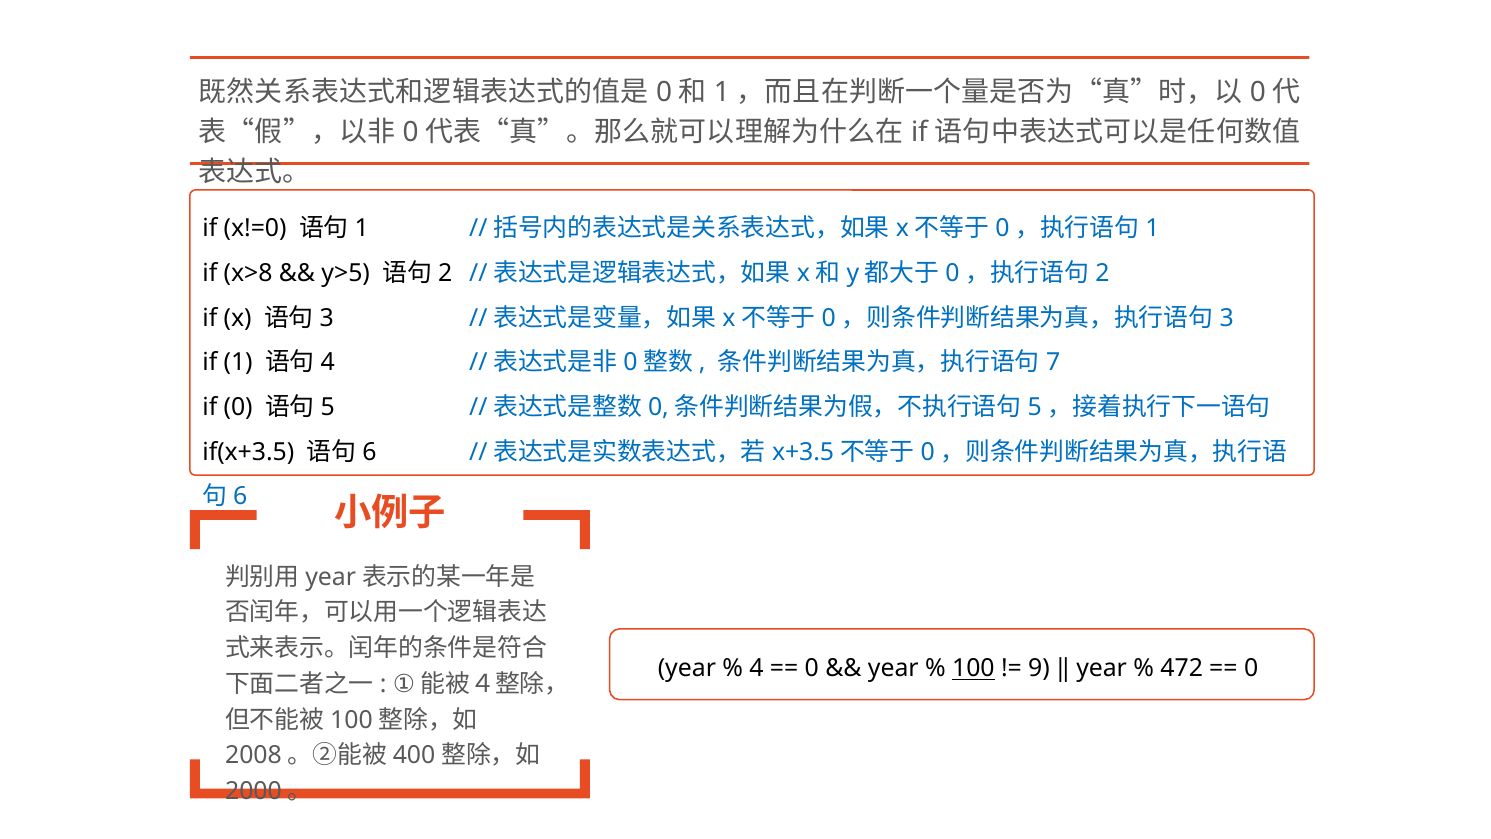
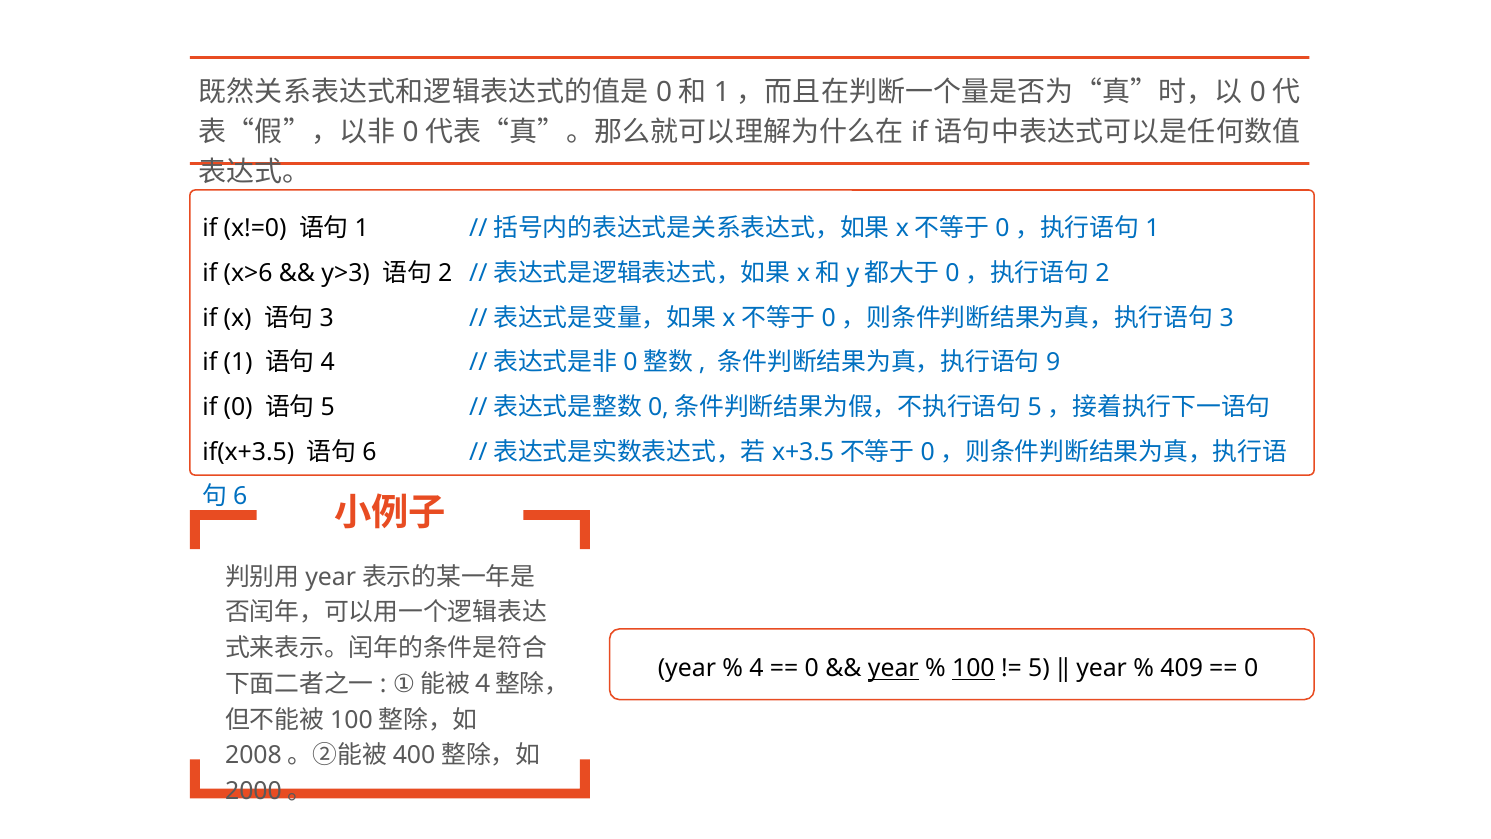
x>8: x>8 -> x>6
y>5: y>5 -> y>3
7: 7 -> 9
year at (893, 669) underline: none -> present
9: 9 -> 5
472: 472 -> 409
